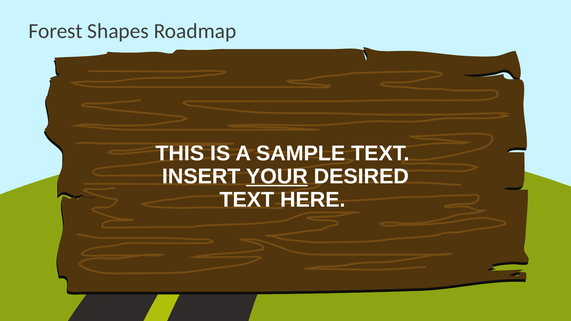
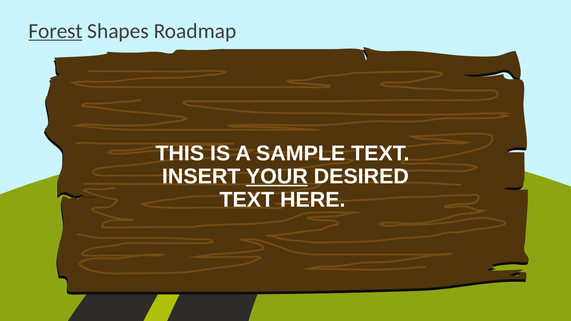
Forest underline: none -> present
